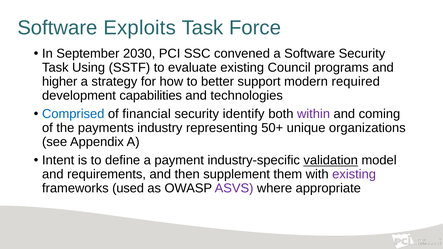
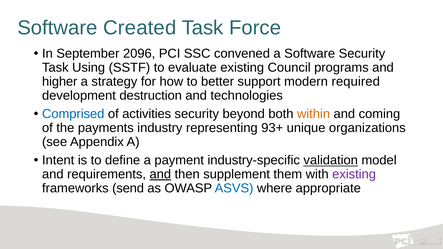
Exploits: Exploits -> Created
2030: 2030 -> 2096
capabilities: capabilities -> destruction
financial: financial -> activities
identify: identify -> beyond
within colour: purple -> orange
50+: 50+ -> 93+
and at (160, 174) underline: none -> present
used: used -> send
ASVS colour: purple -> blue
